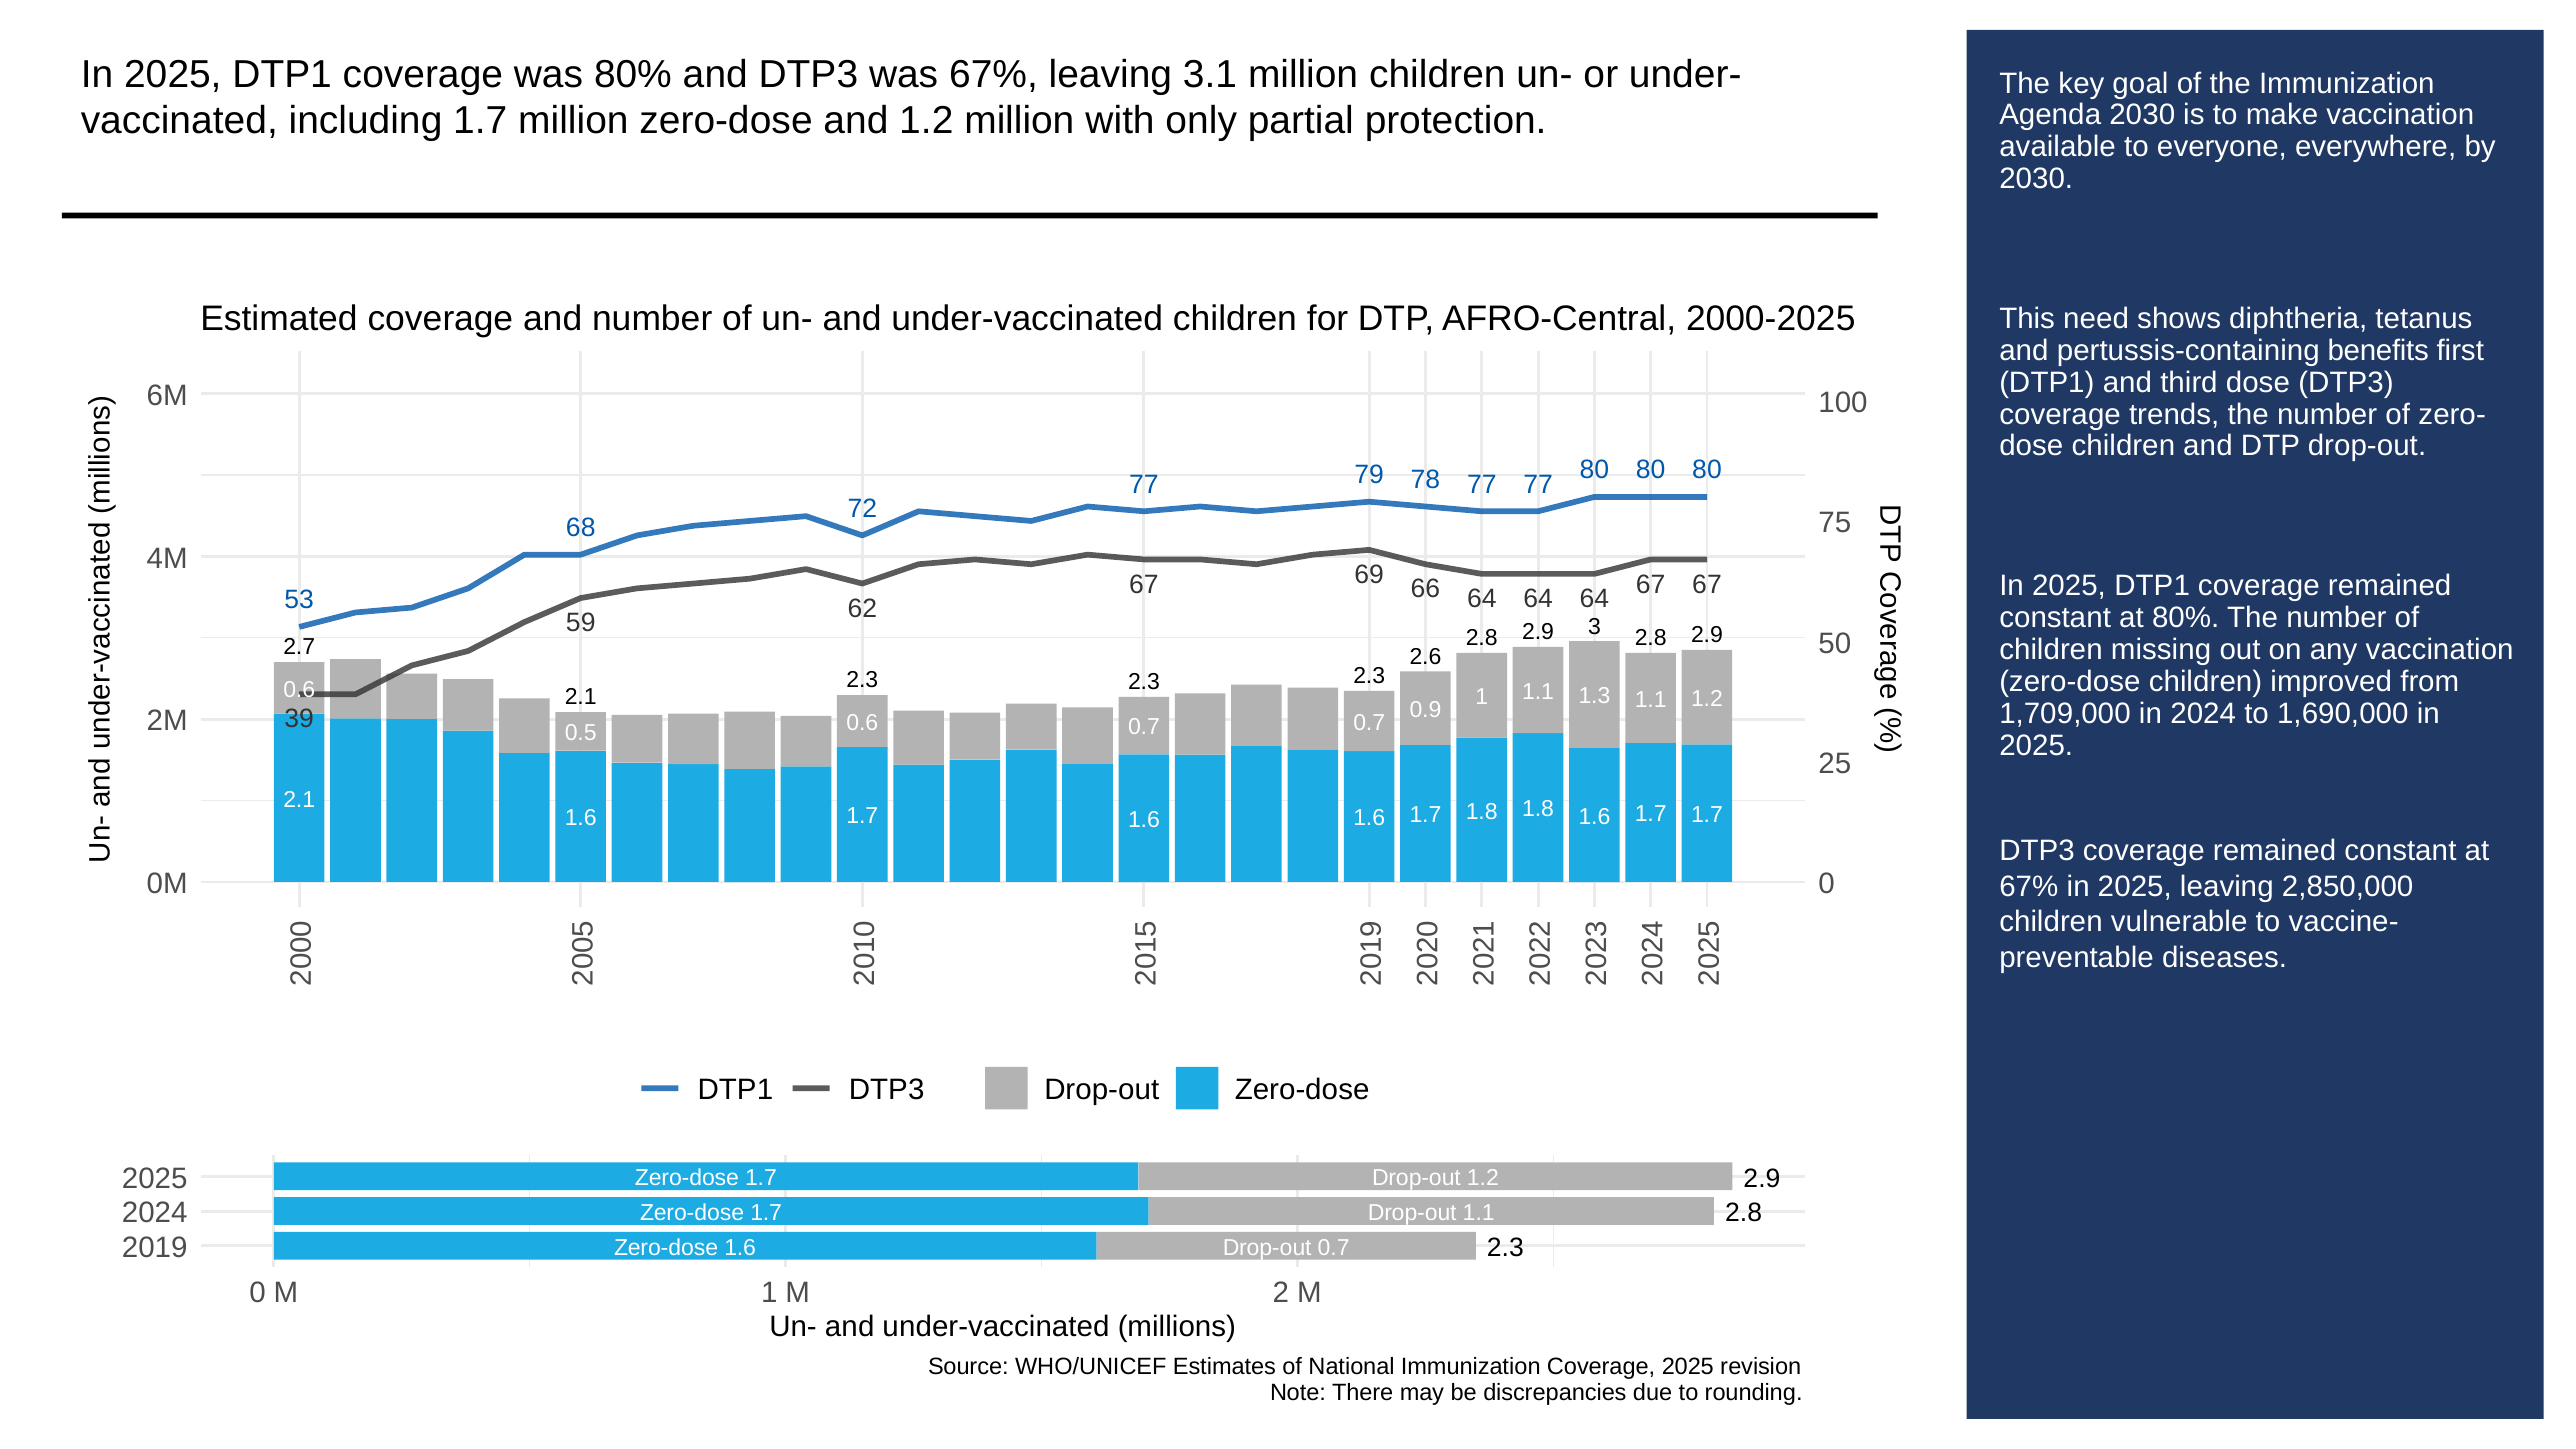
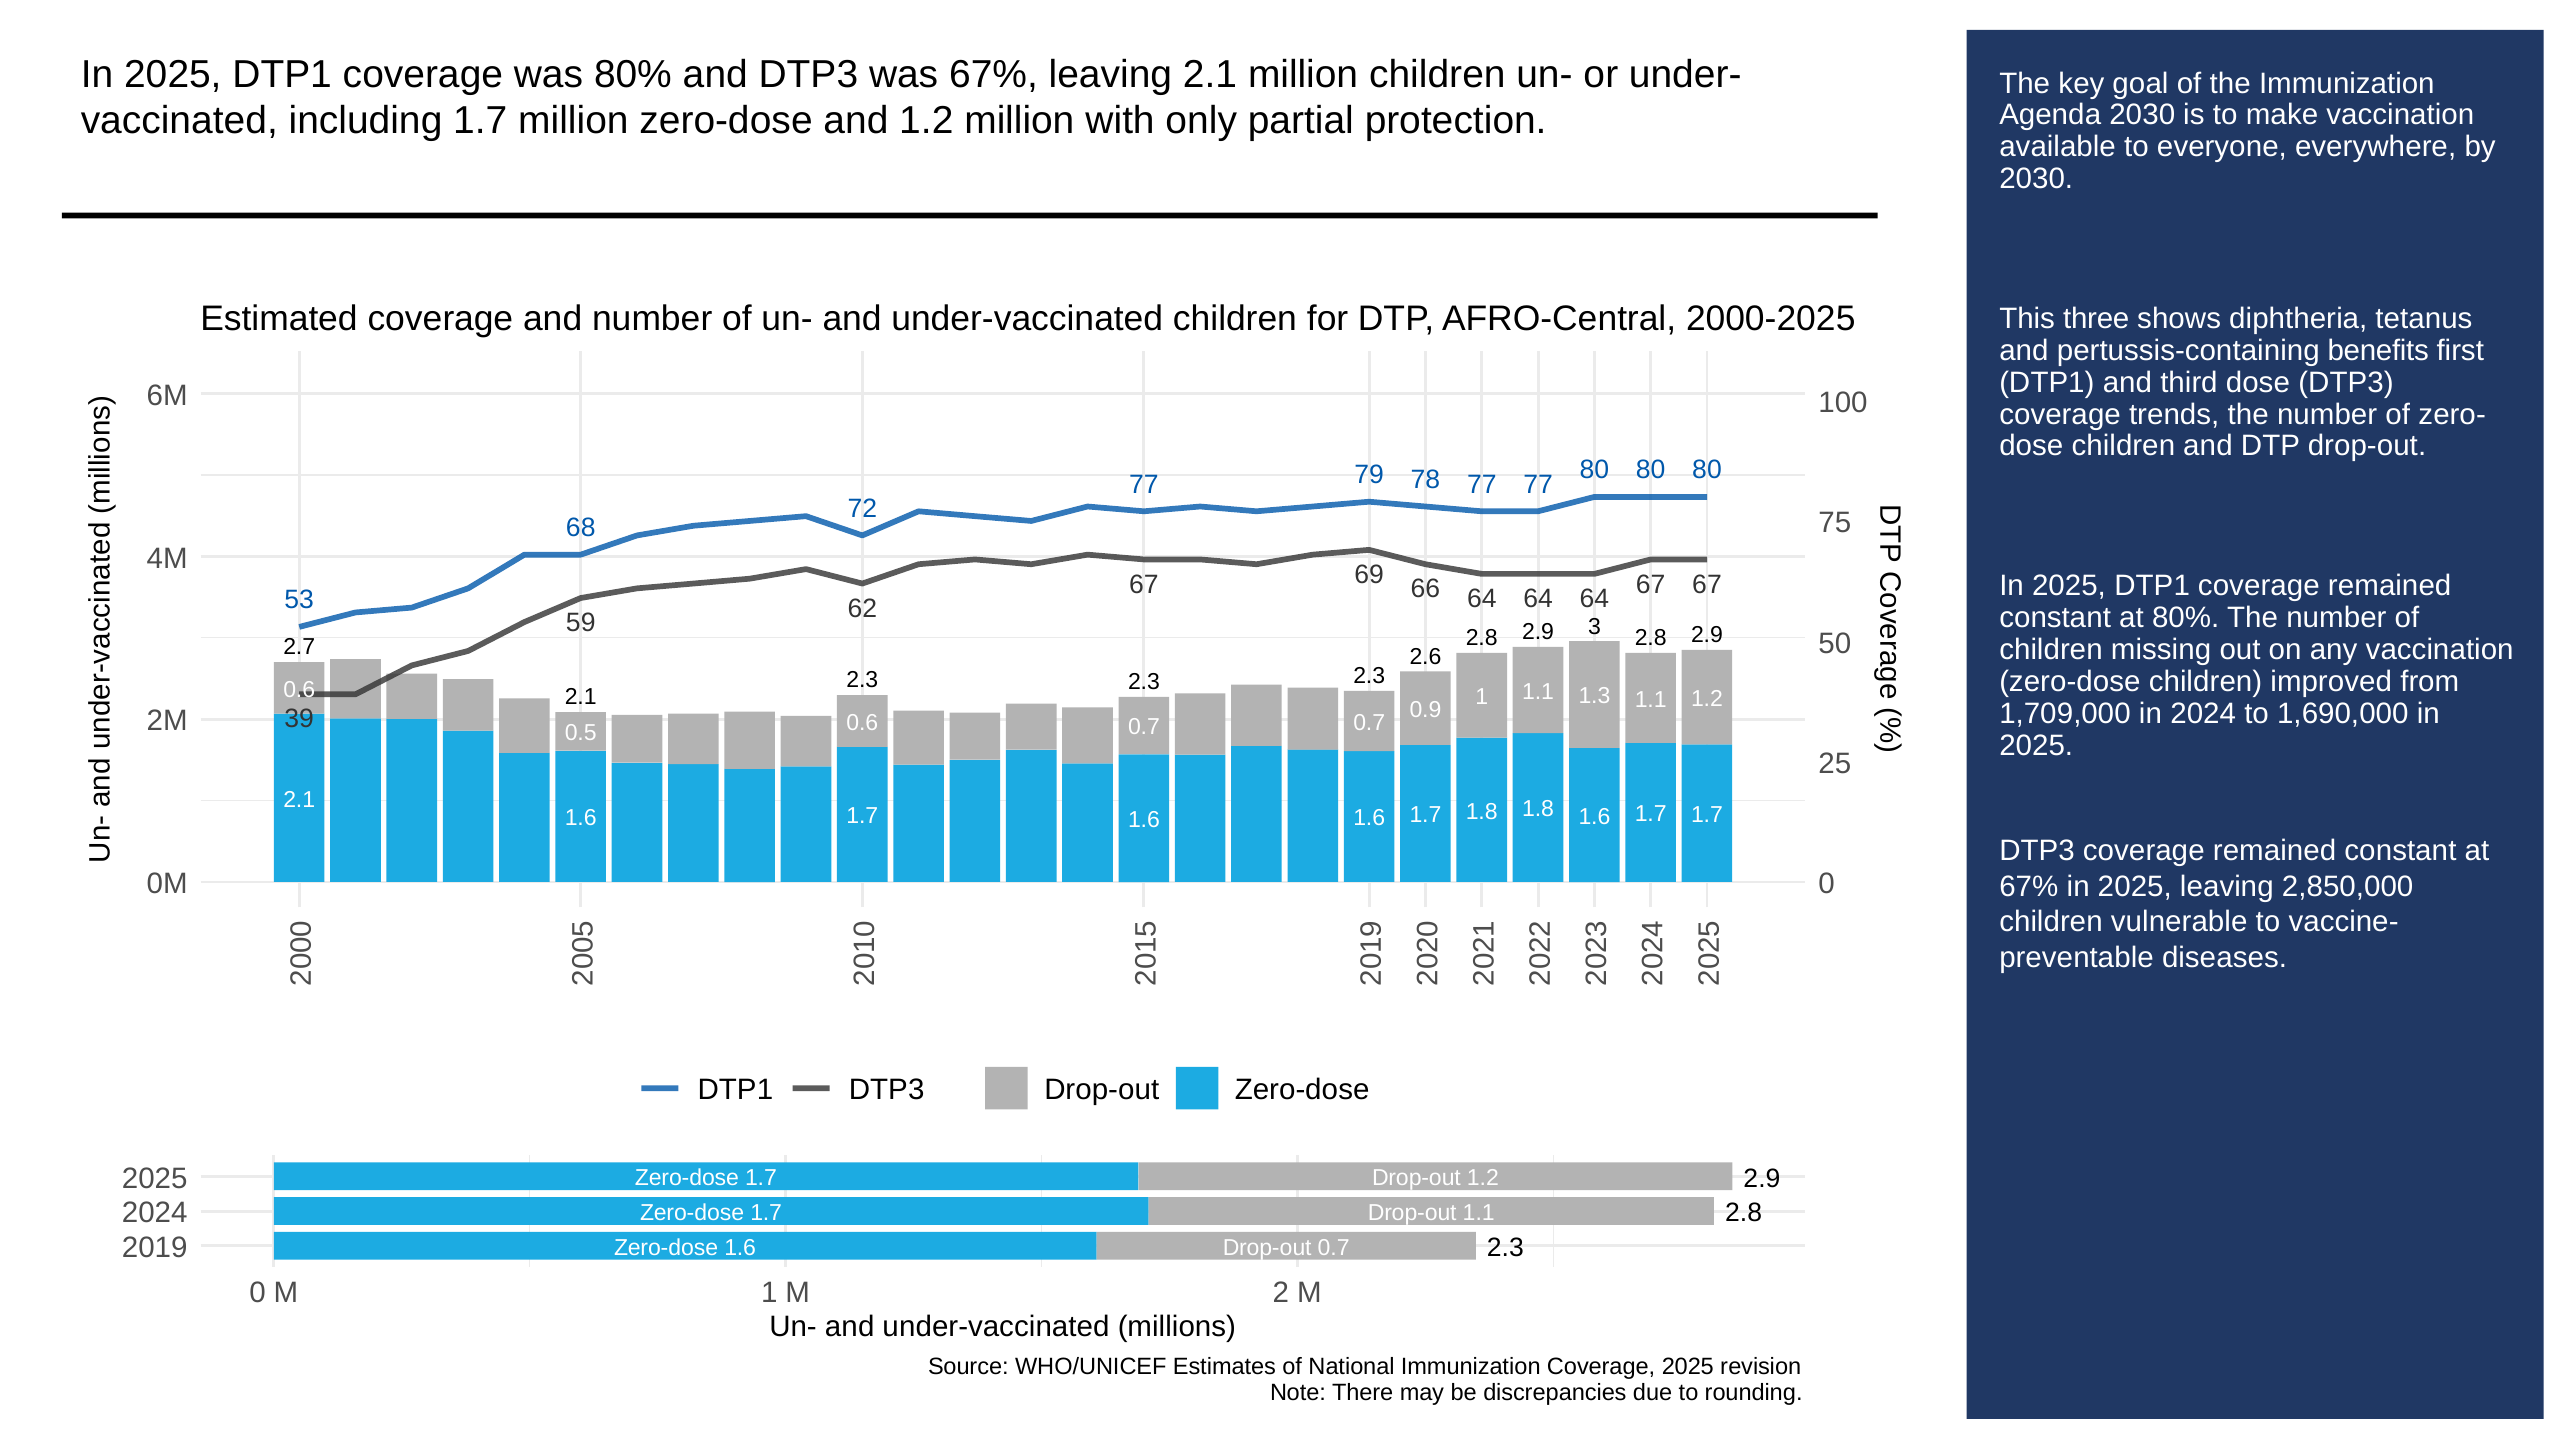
leaving 3.1: 3.1 -> 2.1
need: need -> three
